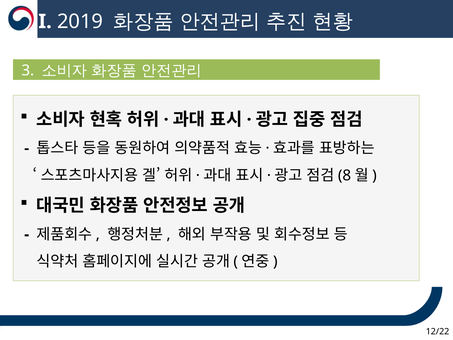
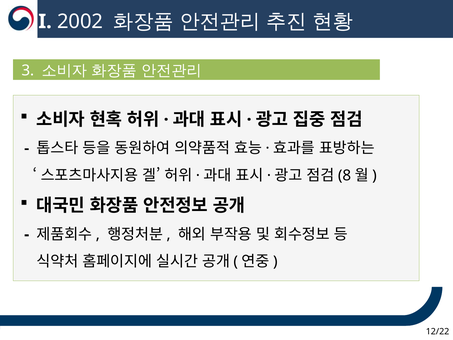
2019: 2019 -> 2002
